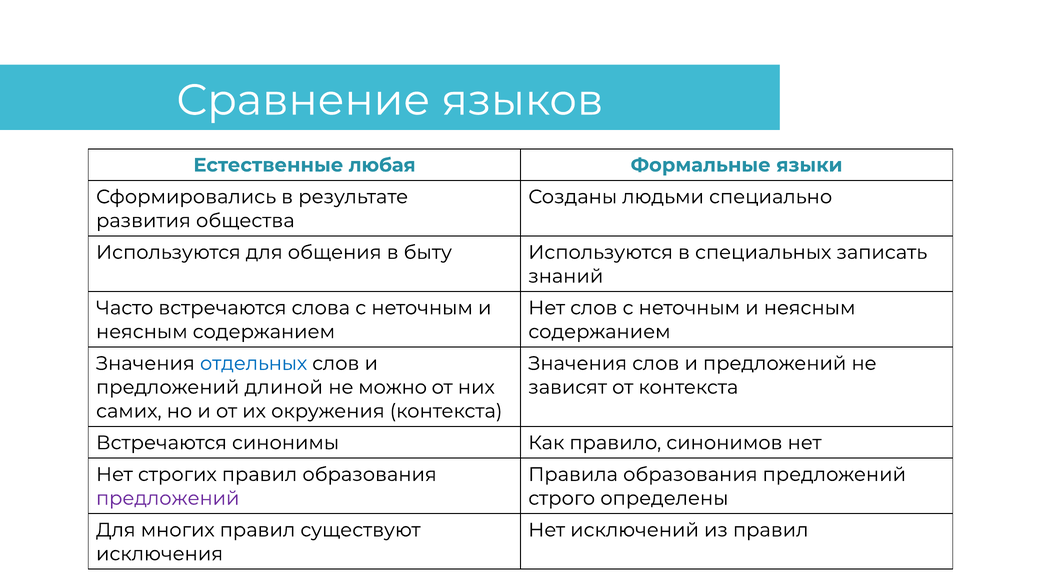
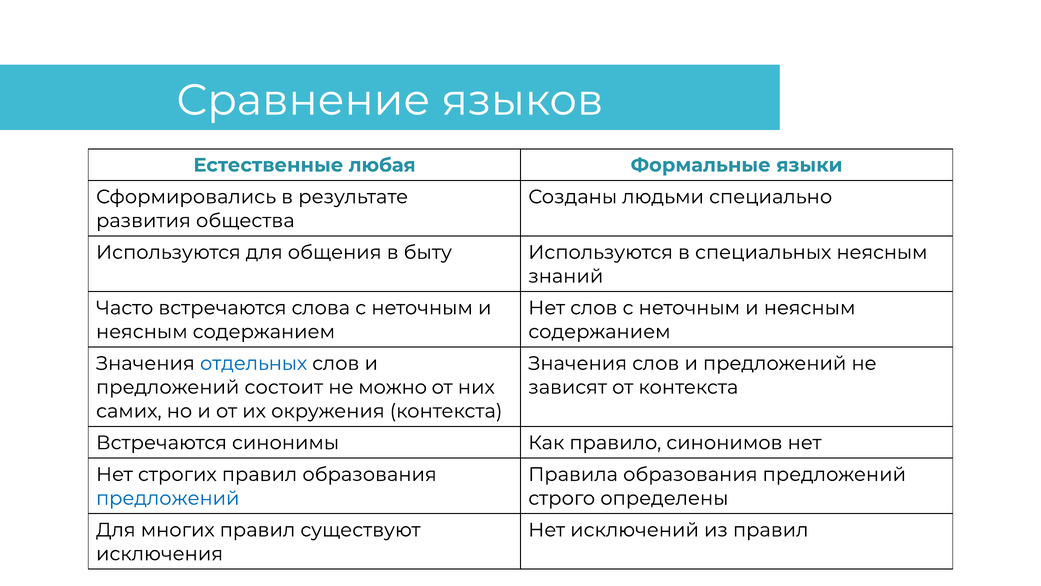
специальных записать: записать -> неясным
длиной: длиной -> состоит
предложений at (168, 498) colour: purple -> blue
